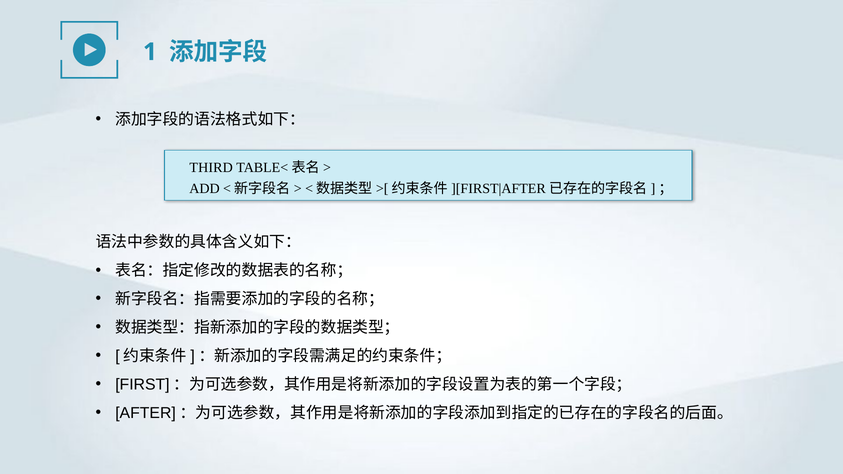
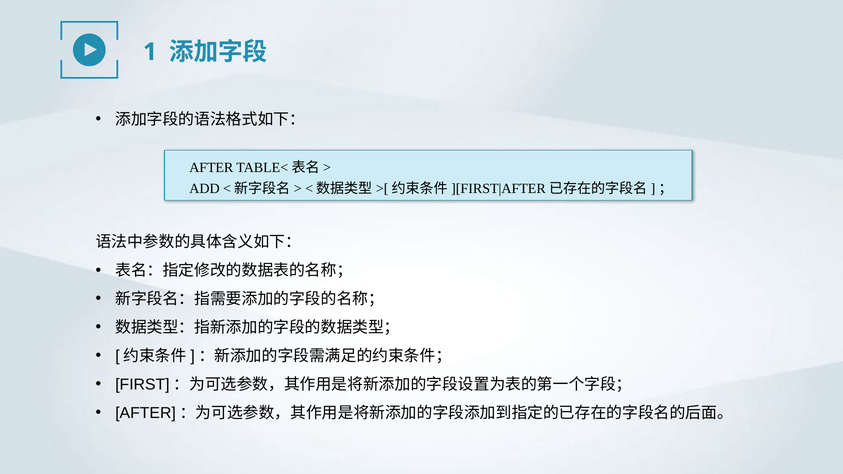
THIRD: THIRD -> AFTER
